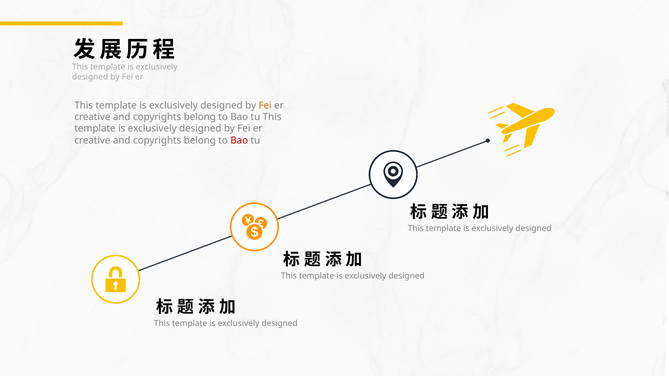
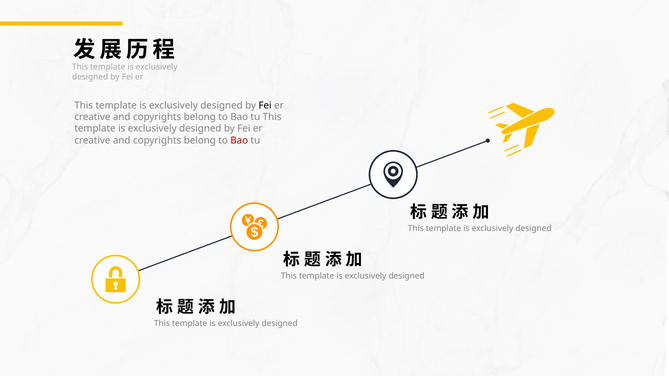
Fei at (265, 105) colour: orange -> black
